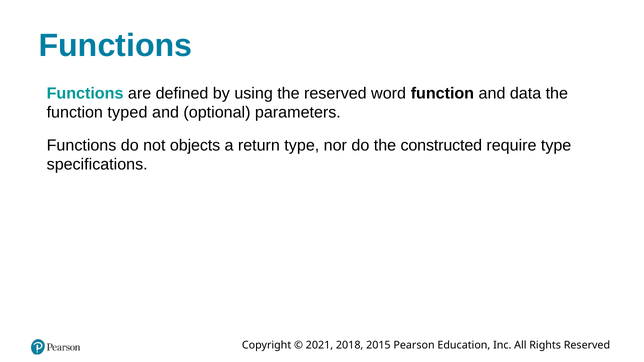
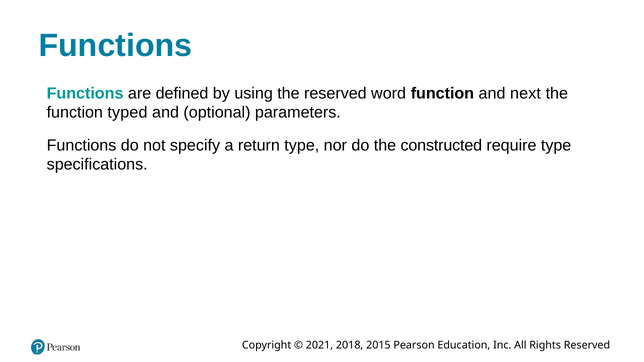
data: data -> next
objects: objects -> specify
